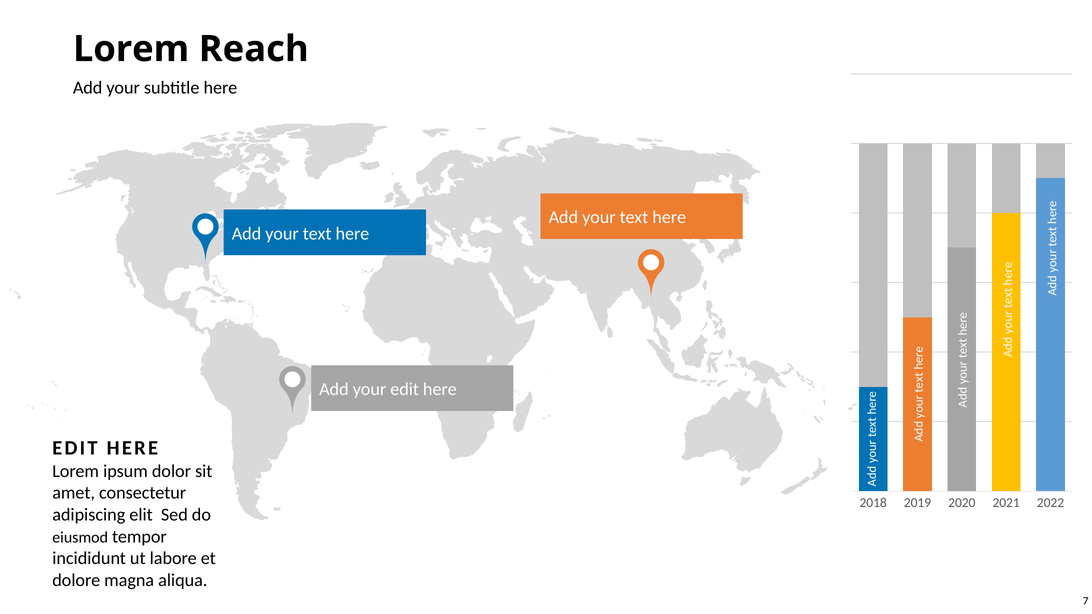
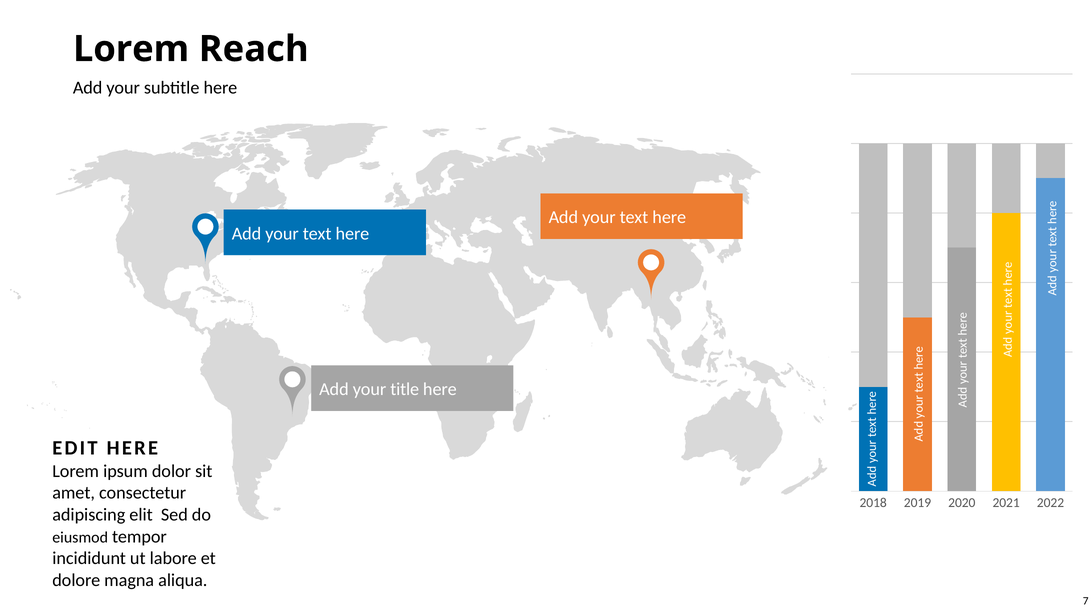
your edit: edit -> title
